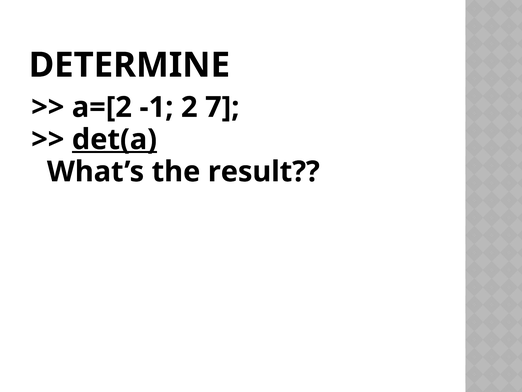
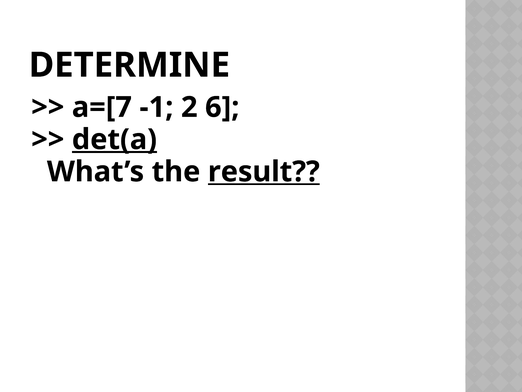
a=[2: a=[2 -> a=[7
7: 7 -> 6
result underline: none -> present
